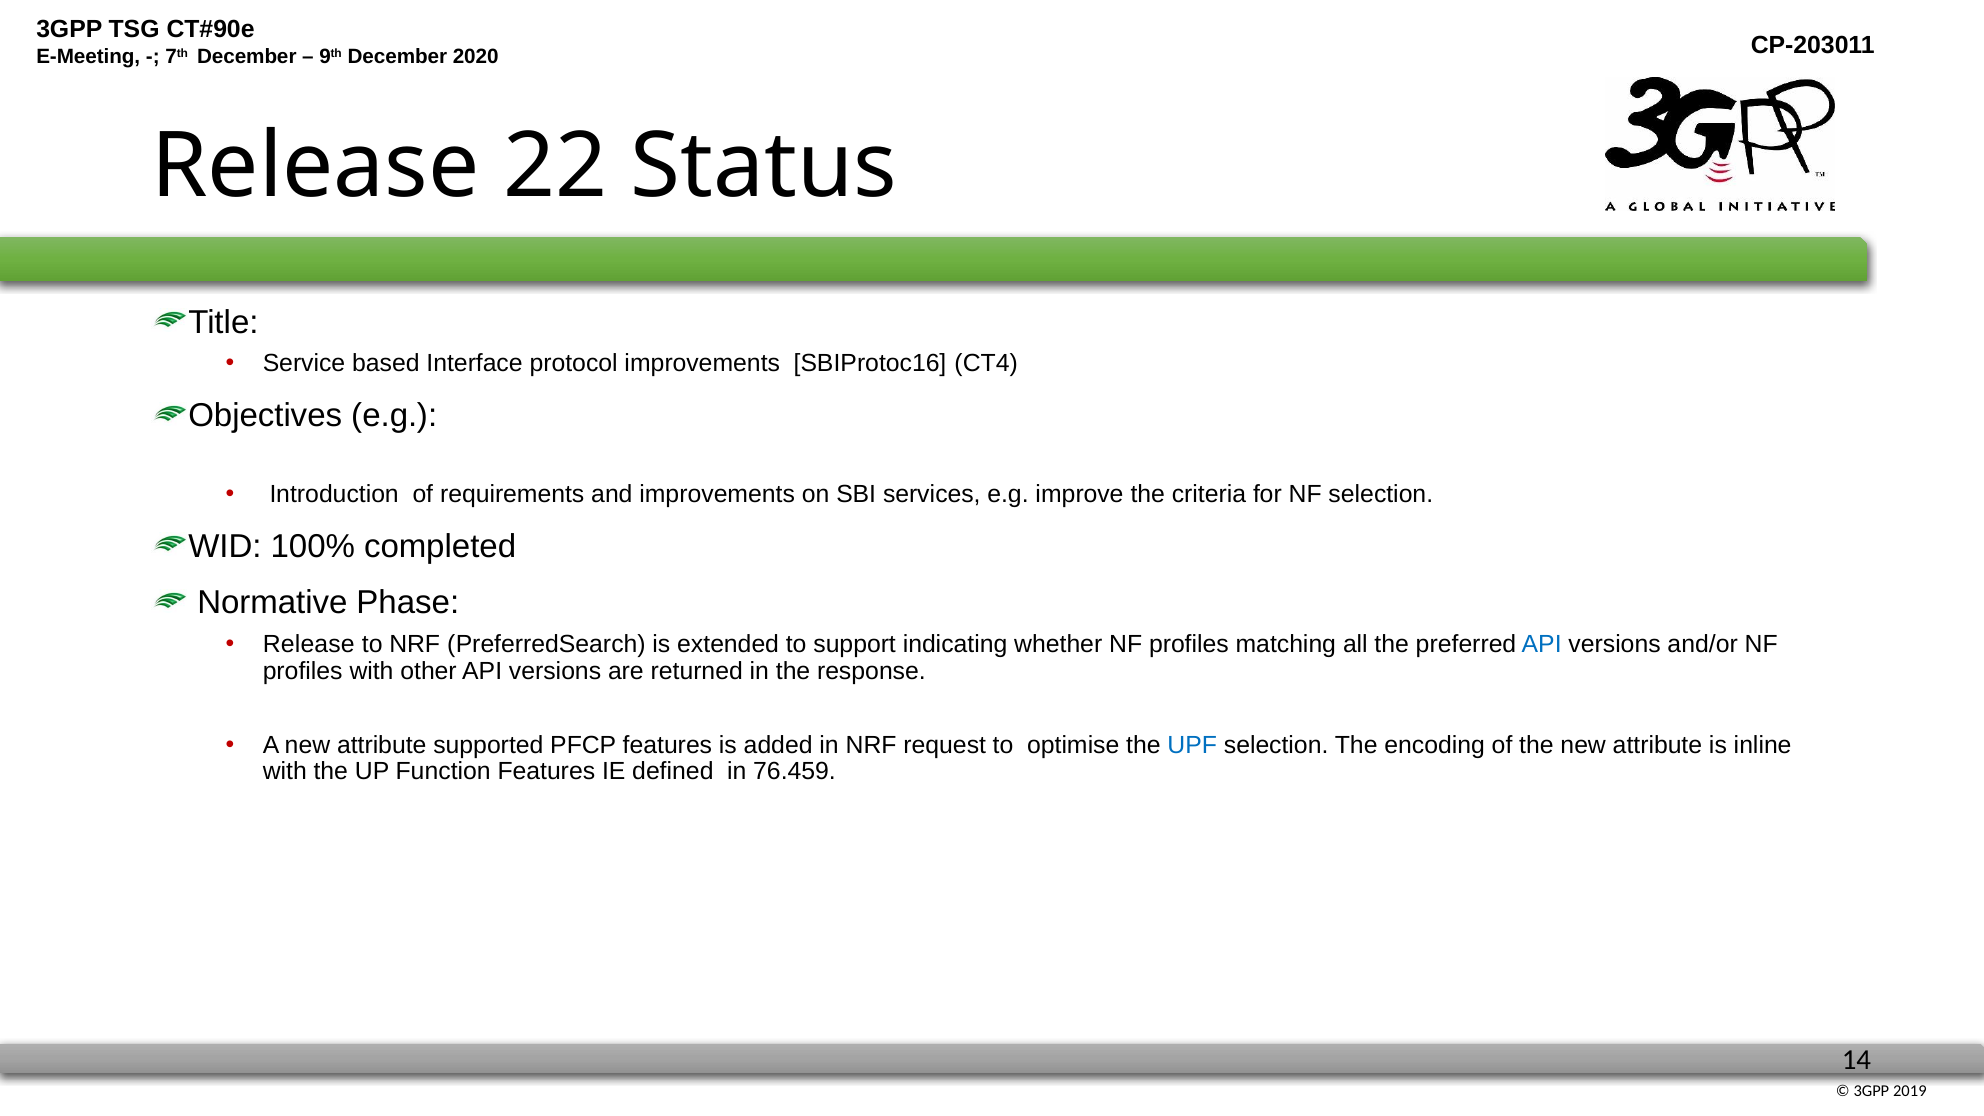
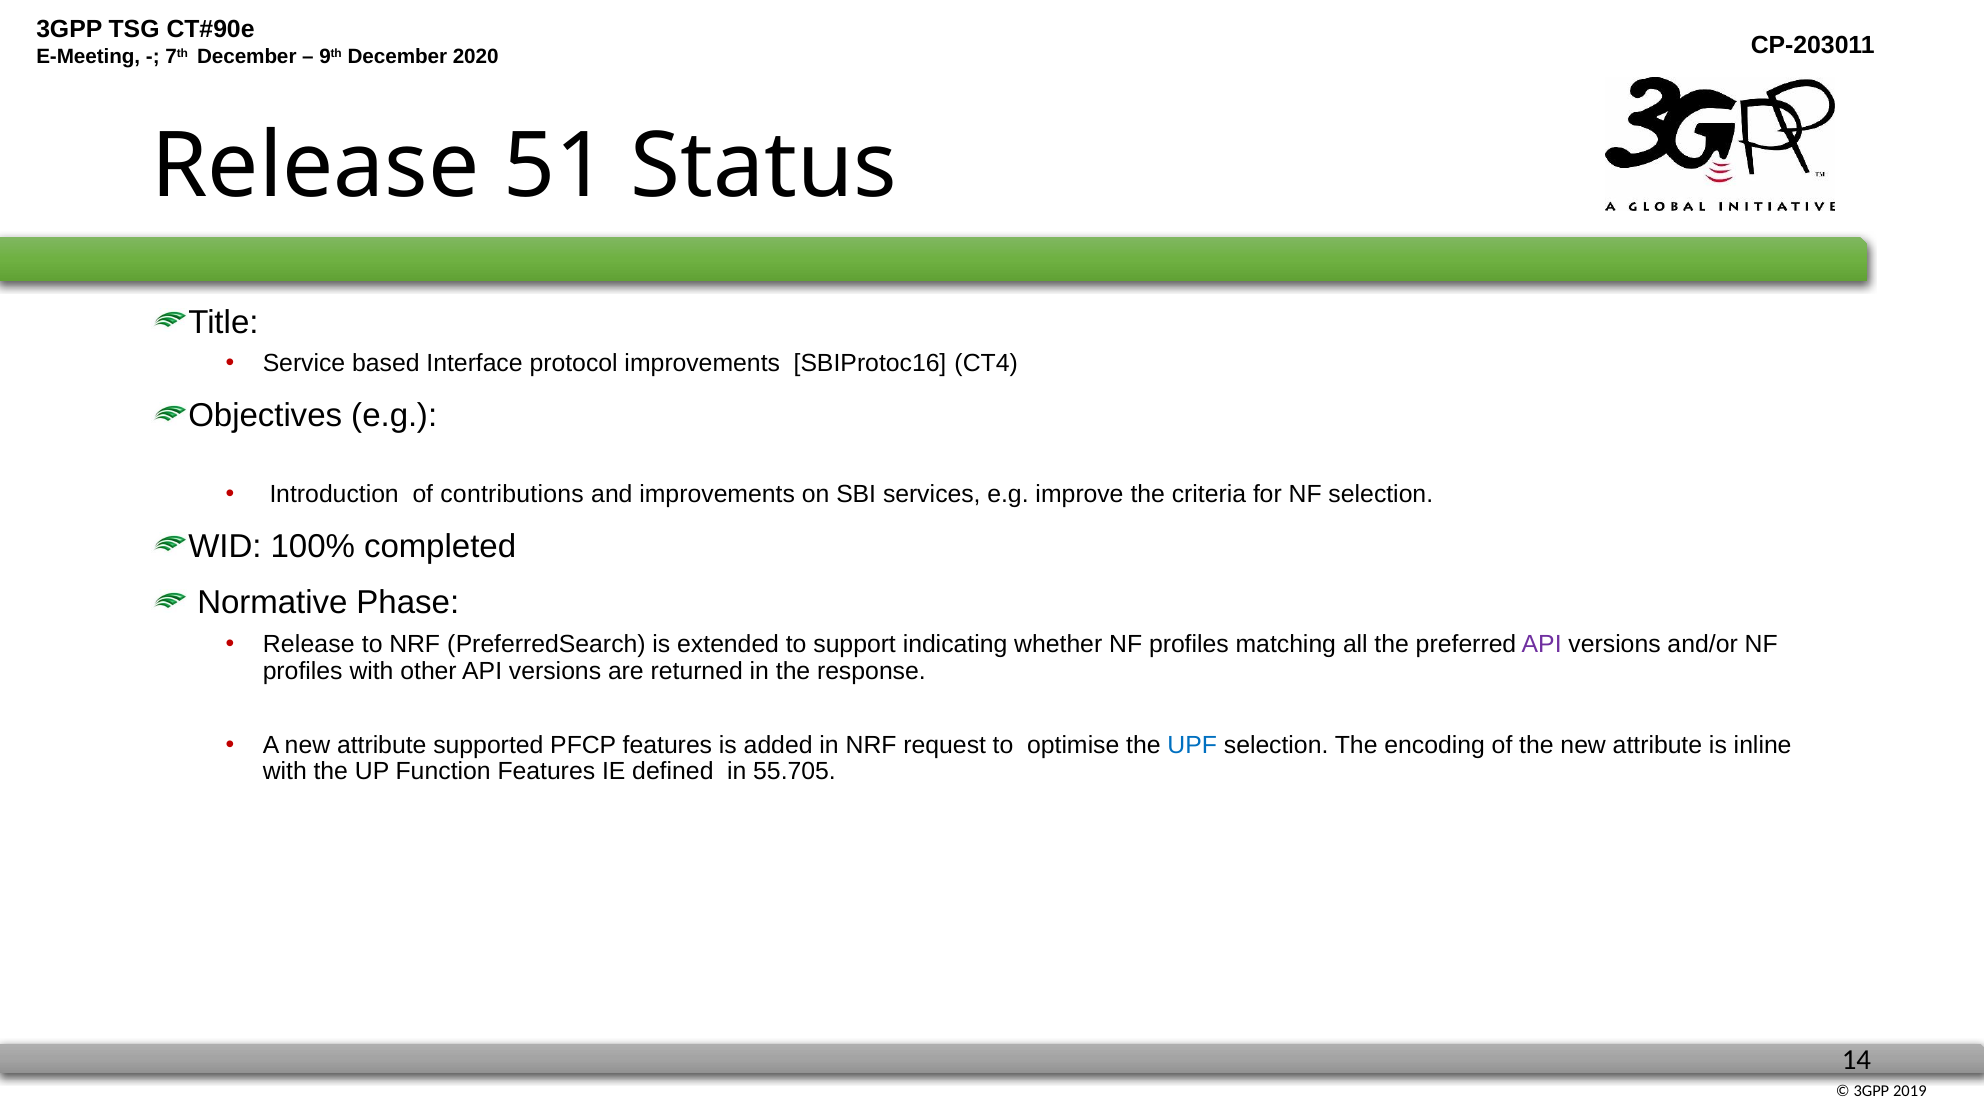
22: 22 -> 51
requirements: requirements -> contributions
API at (1542, 644) colour: blue -> purple
76.459: 76.459 -> 55.705
